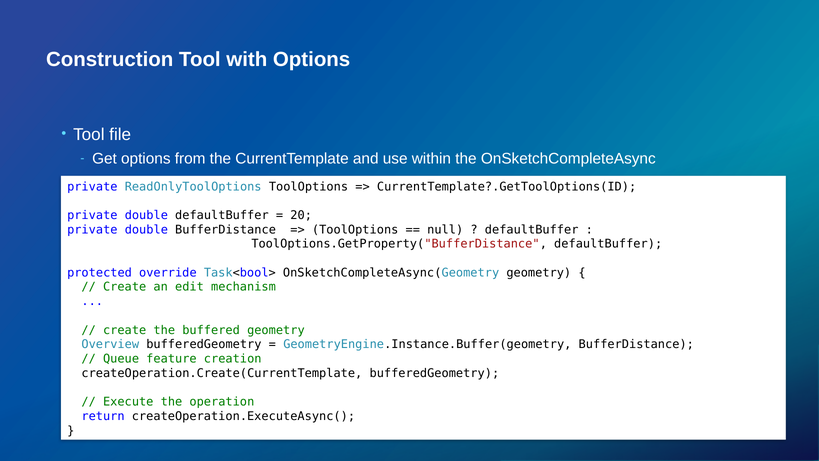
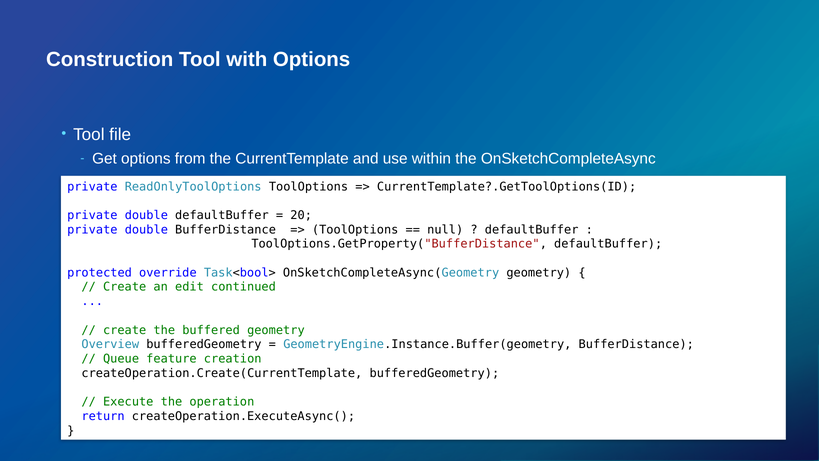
mechanism: mechanism -> continued
